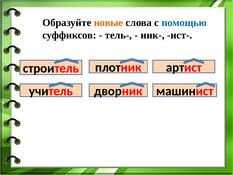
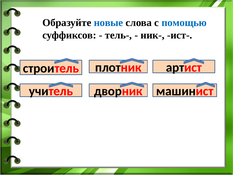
новые colour: orange -> blue
